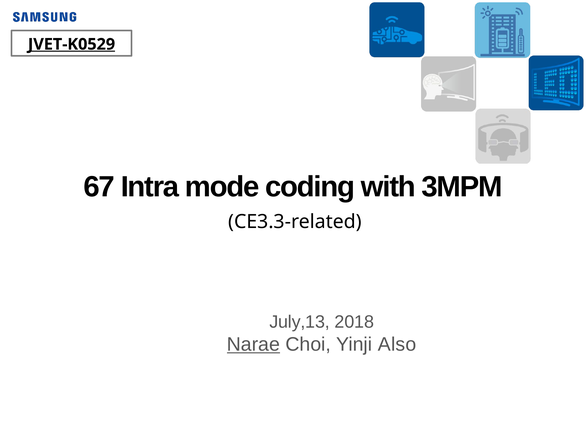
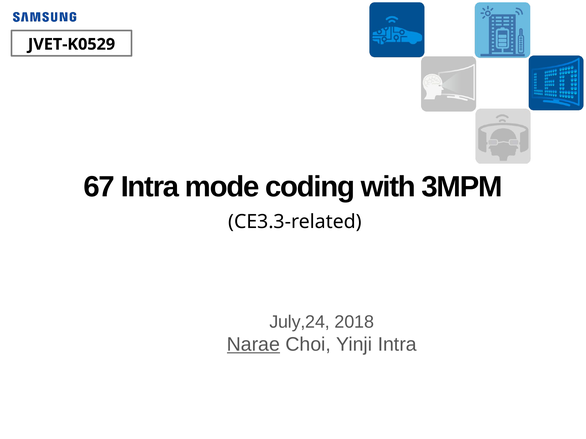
JVET-K0529 underline: present -> none
July,13: July,13 -> July,24
Yinji Also: Also -> Intra
